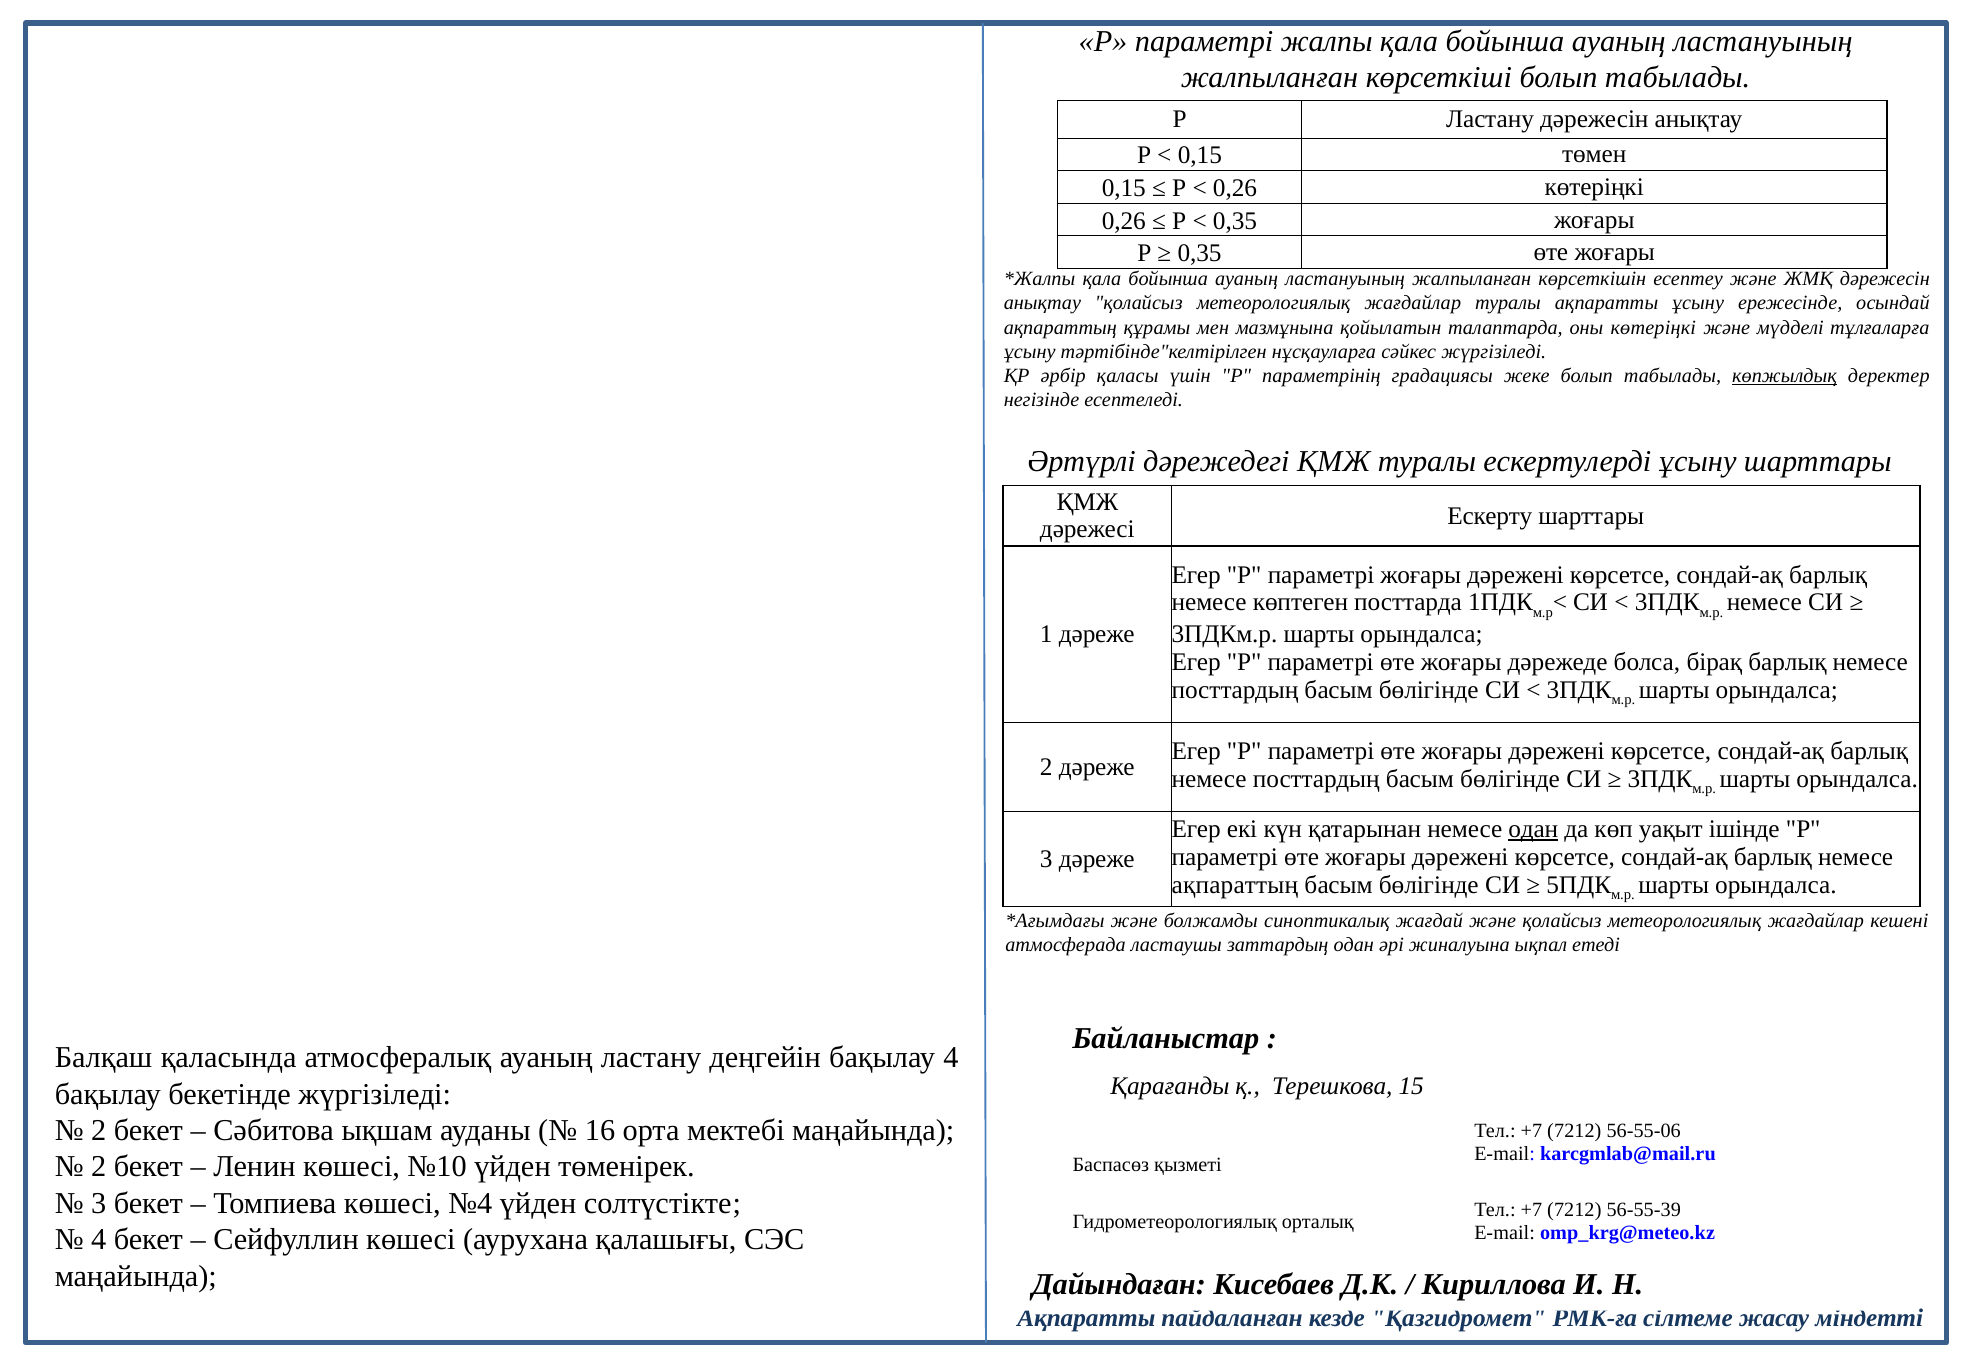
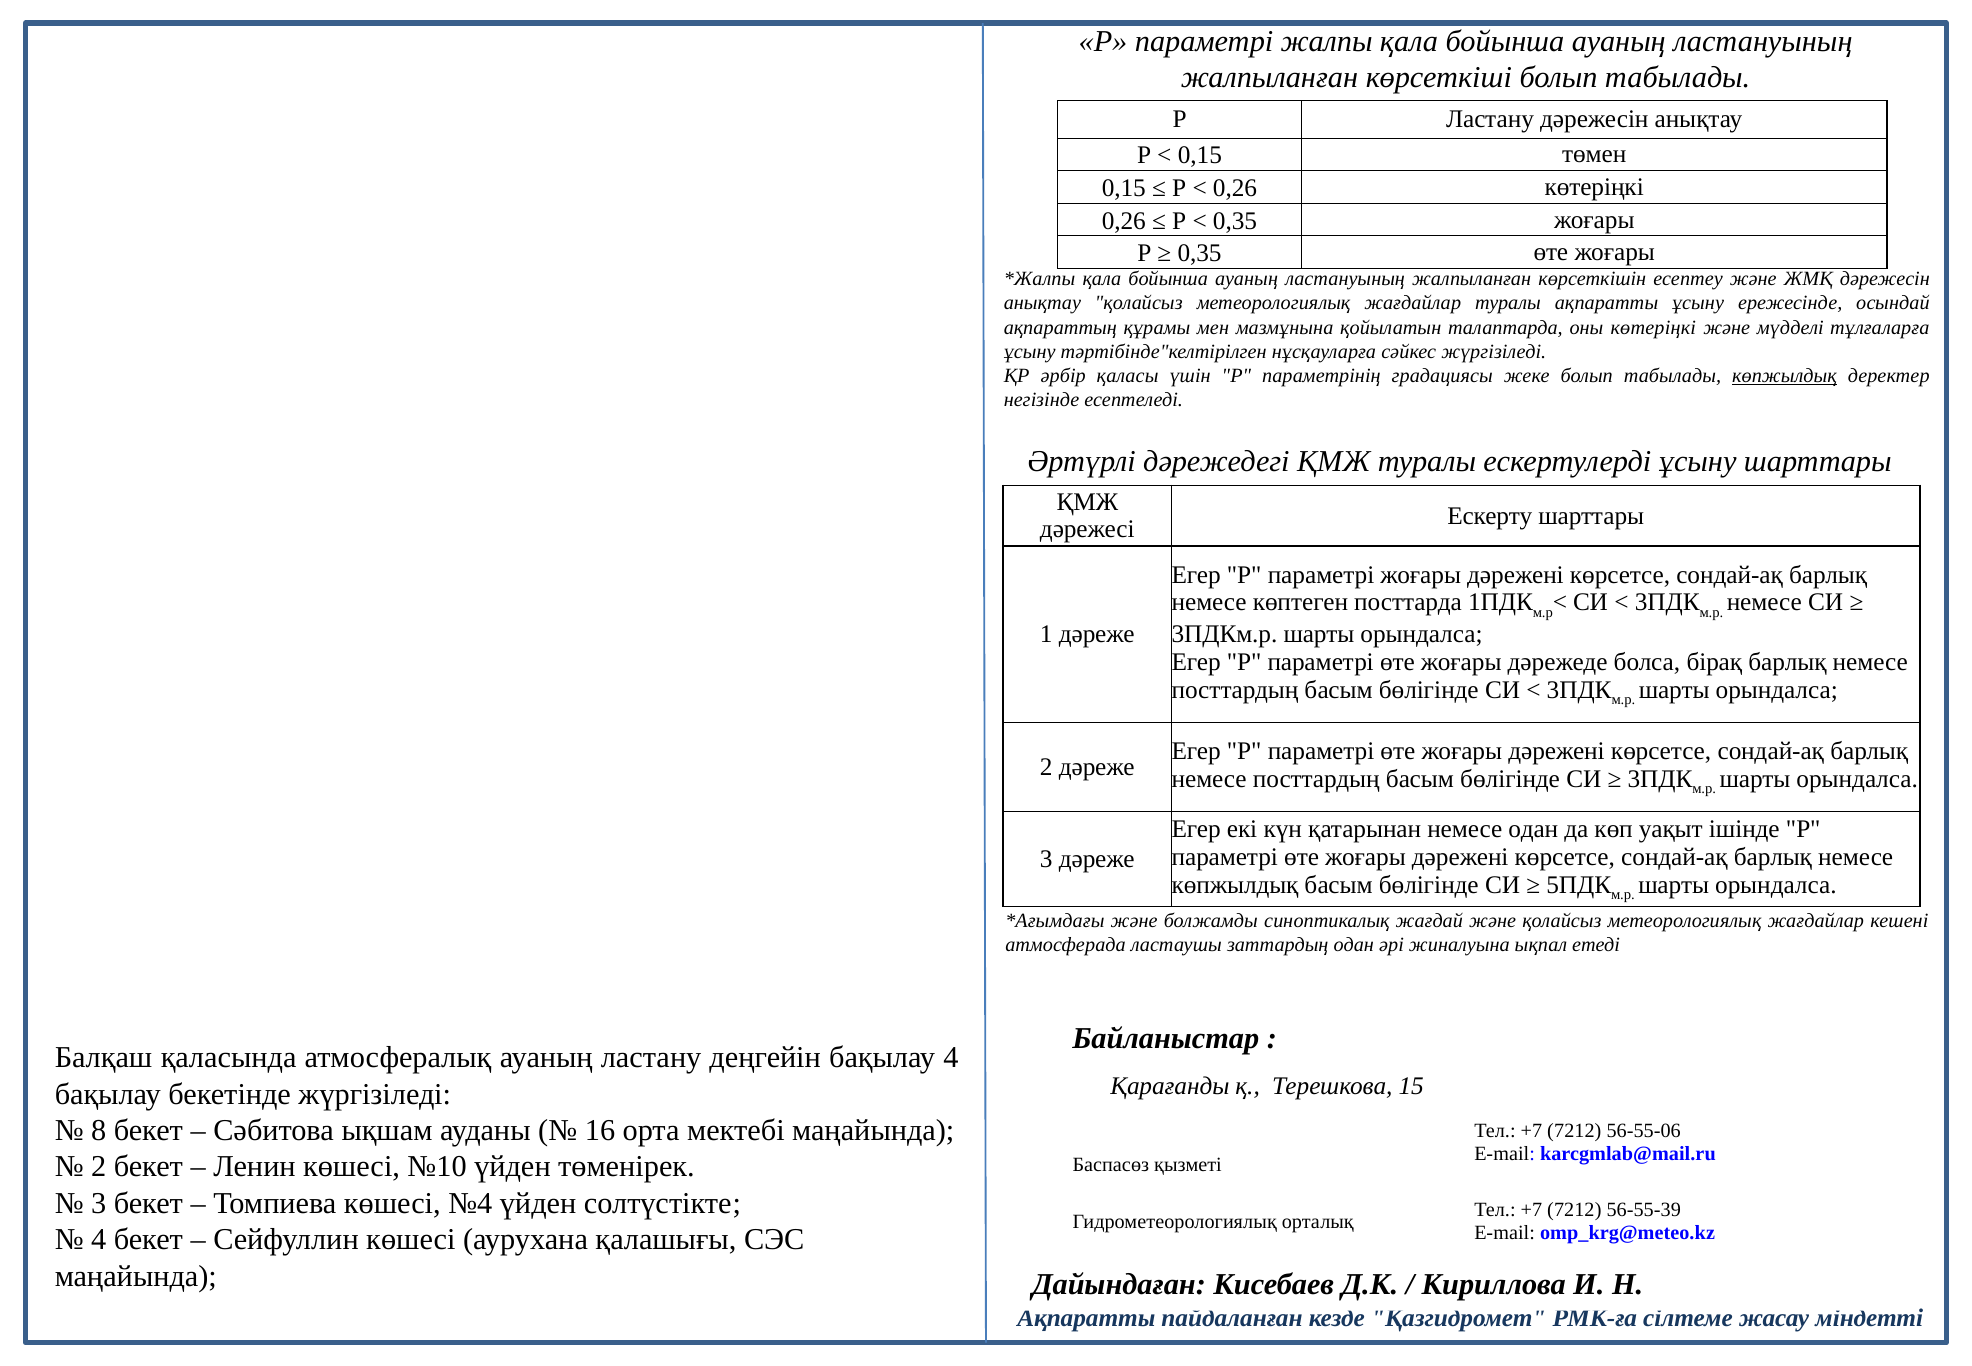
одан at (1533, 829) underline: present -> none
ақпараттың at (1235, 884): ақпараттың -> көпжылдық
2 at (99, 1130): 2 -> 8
